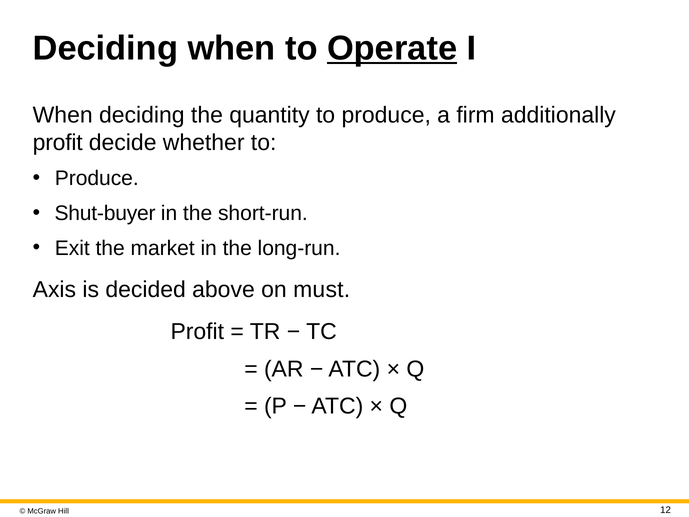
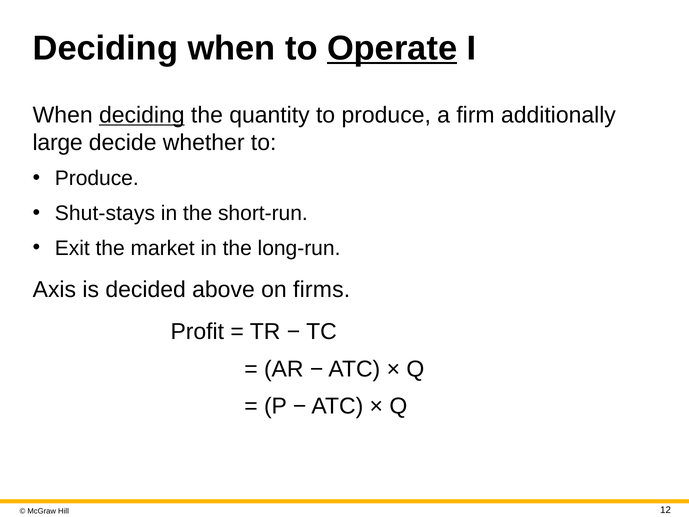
deciding at (142, 115) underline: none -> present
profit at (58, 143): profit -> large
Shut-buyer: Shut-buyer -> Shut-stays
must: must -> firms
